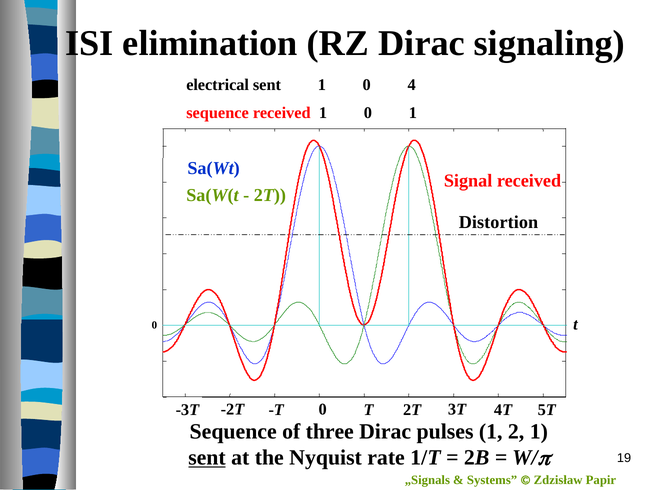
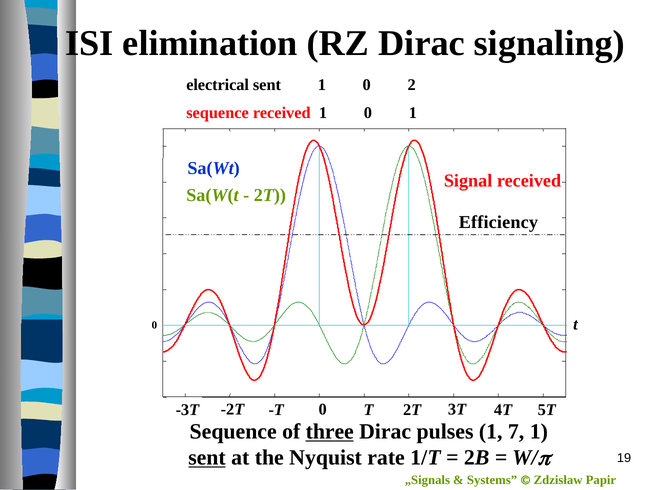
4: 4 -> 2
Distortion: Distortion -> Efficiency
three underline: none -> present
2: 2 -> 7
